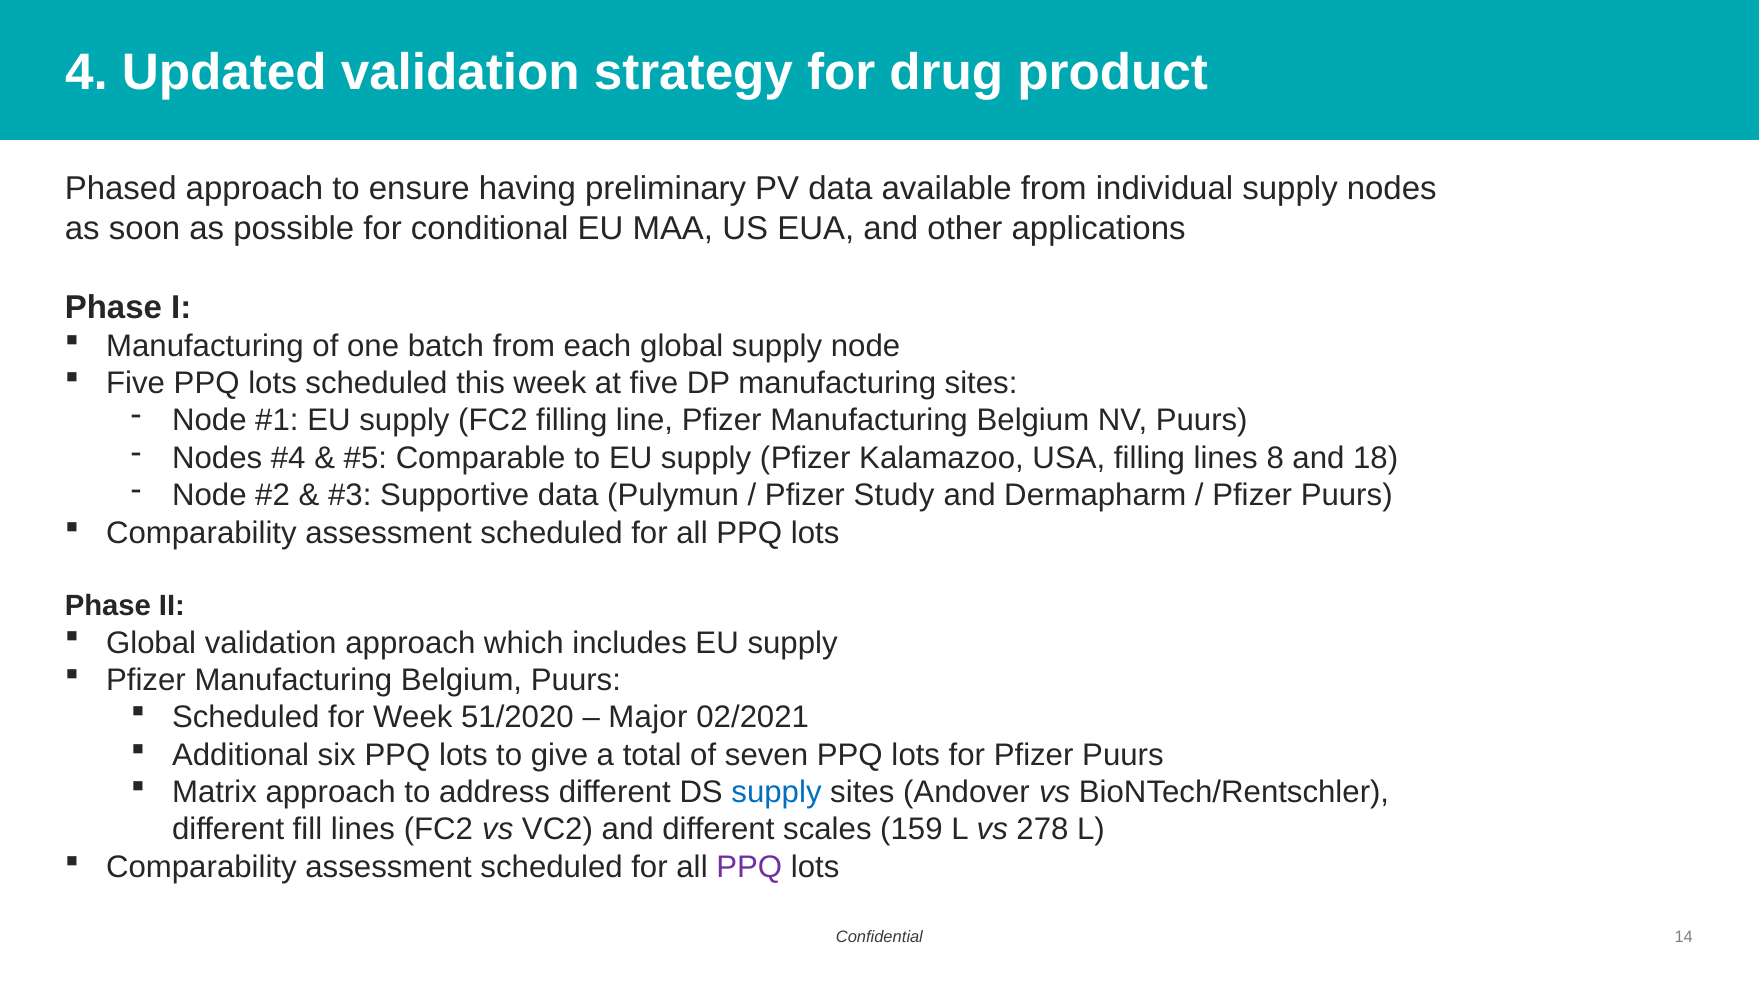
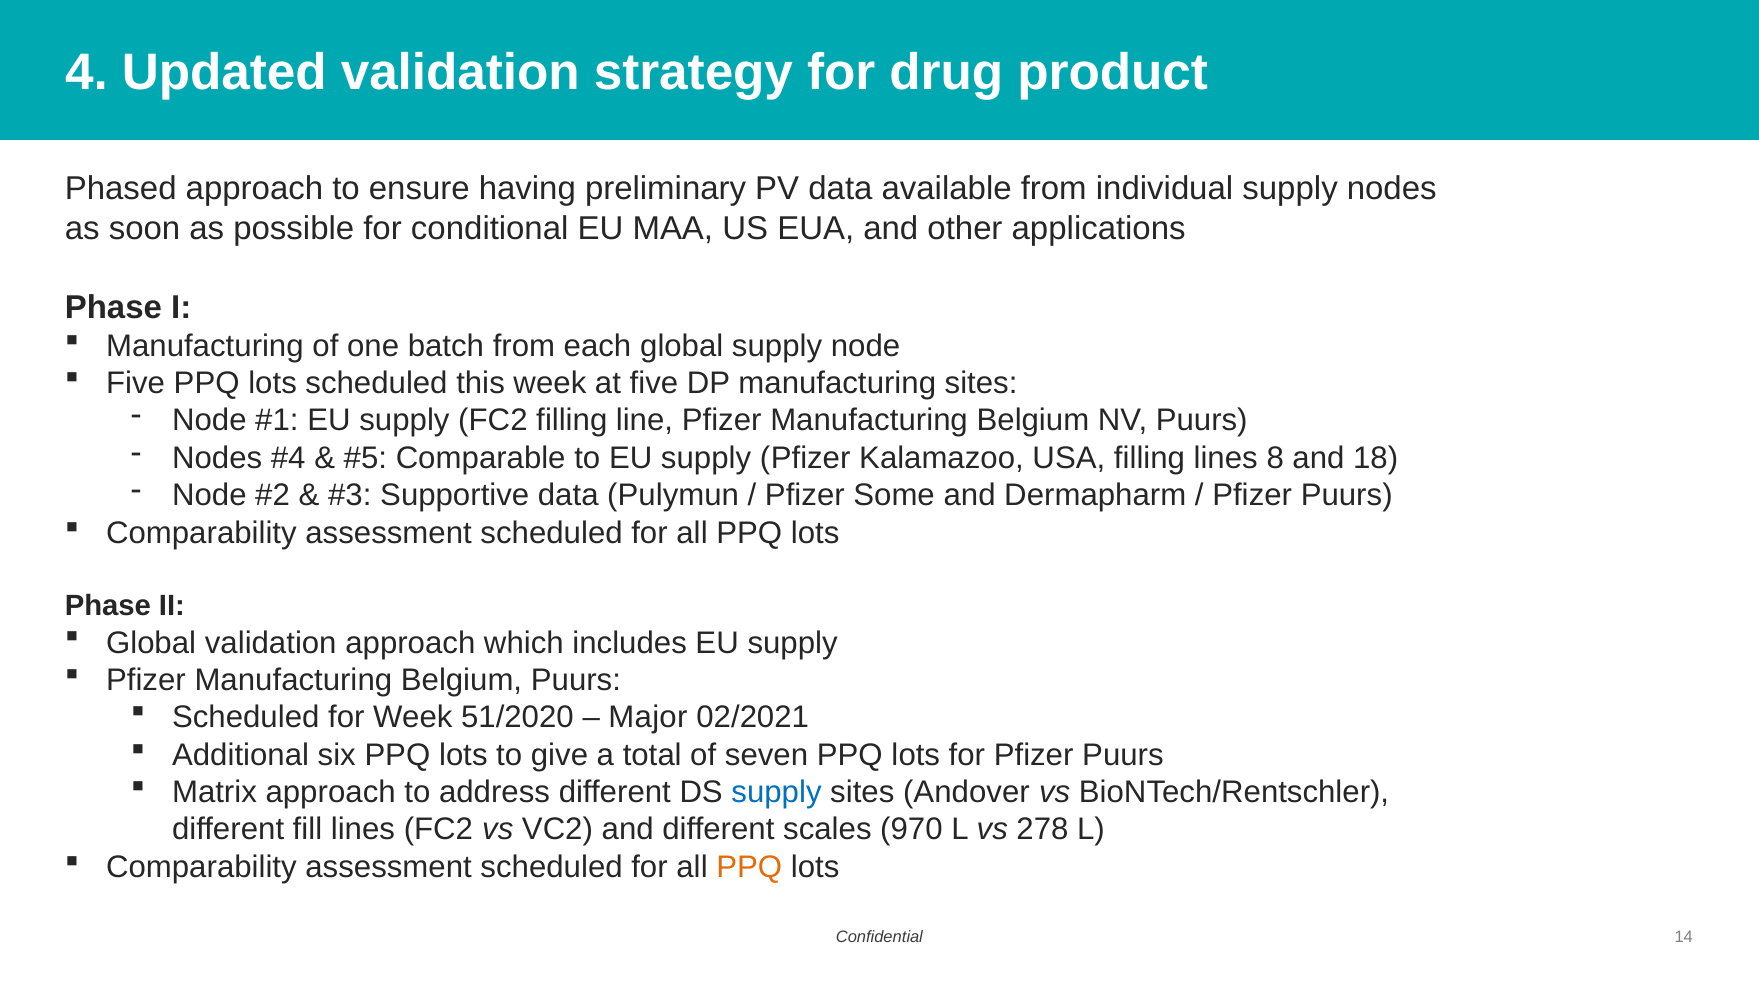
Study: Study -> Some
159: 159 -> 970
PPQ at (749, 867) colour: purple -> orange
